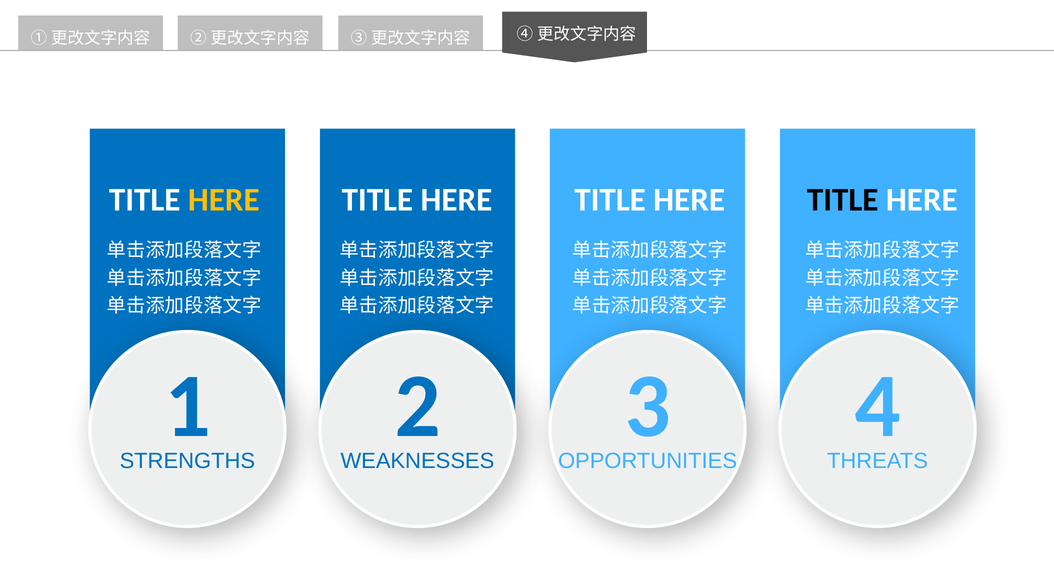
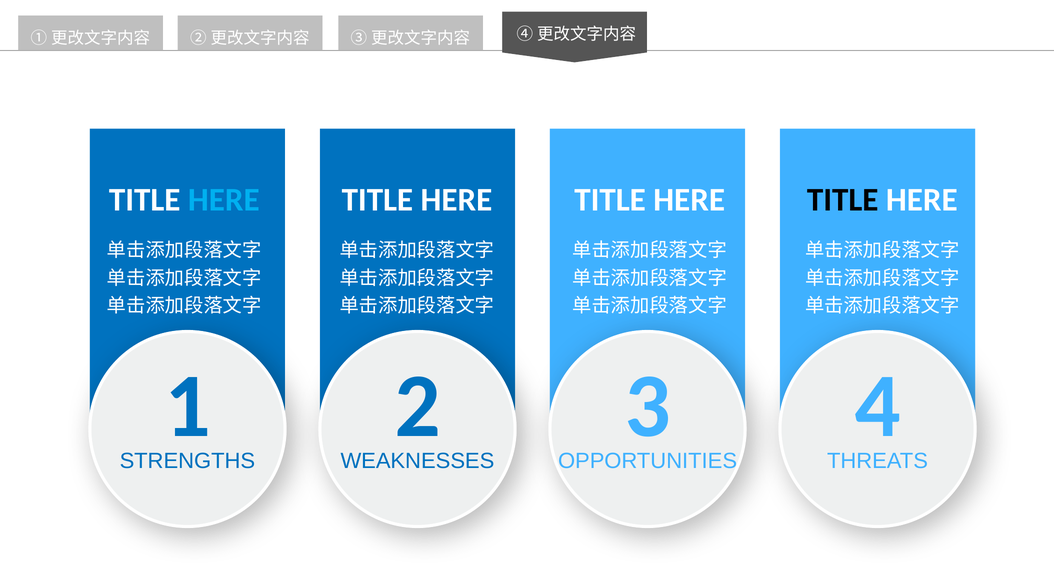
HERE at (224, 200) colour: yellow -> light blue
